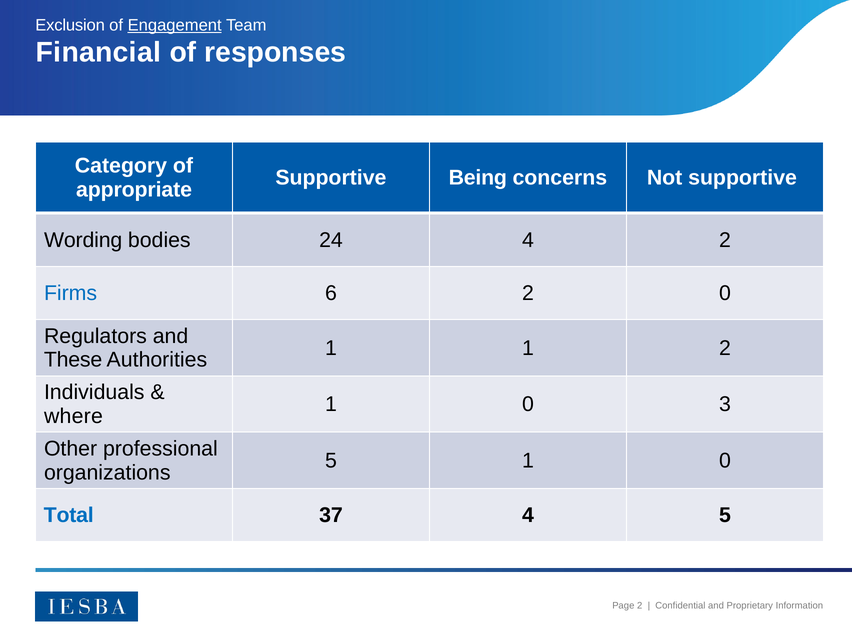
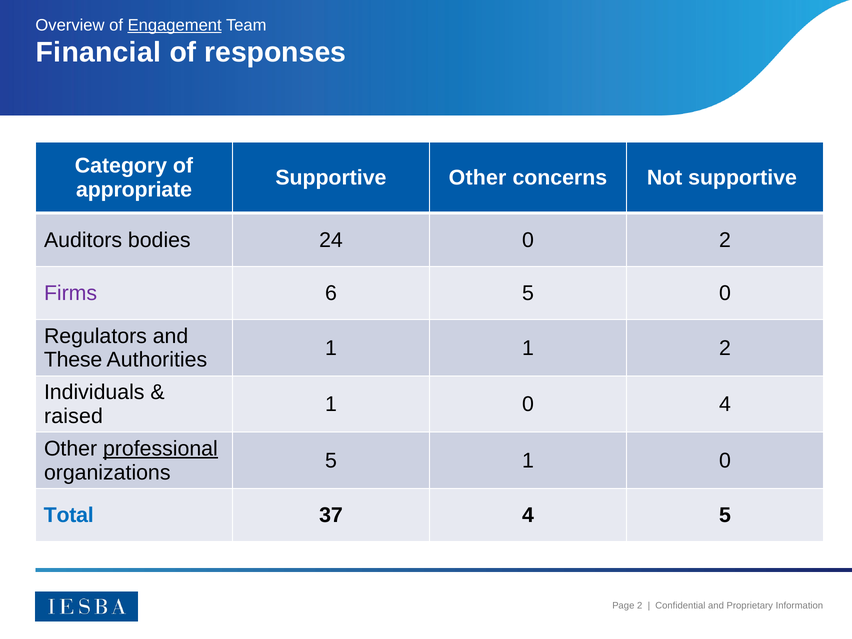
Exclusion: Exclusion -> Overview
Supportive Being: Being -> Other
Wording: Wording -> Auditors
24 4: 4 -> 0
Firms colour: blue -> purple
6 2: 2 -> 5
0 3: 3 -> 4
where: where -> raised
professional underline: none -> present
